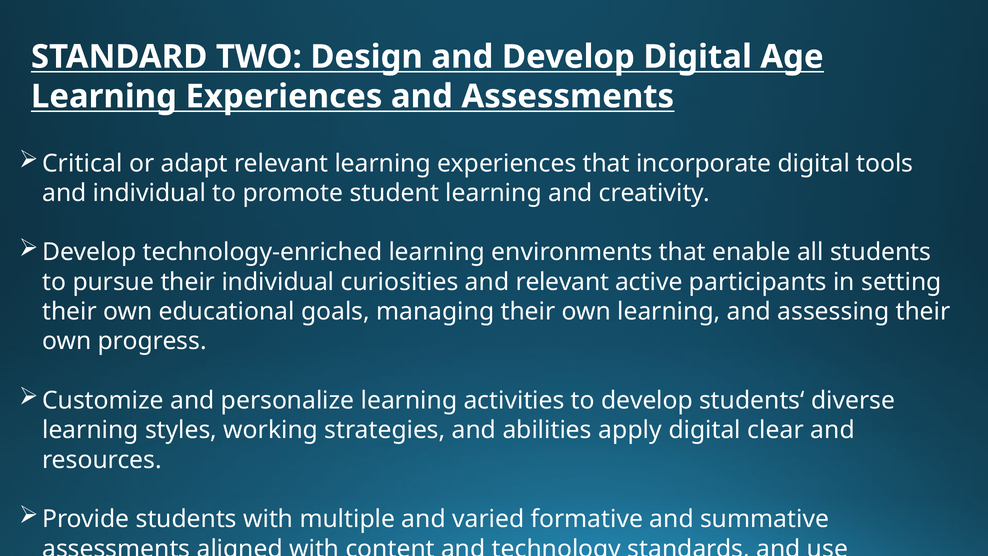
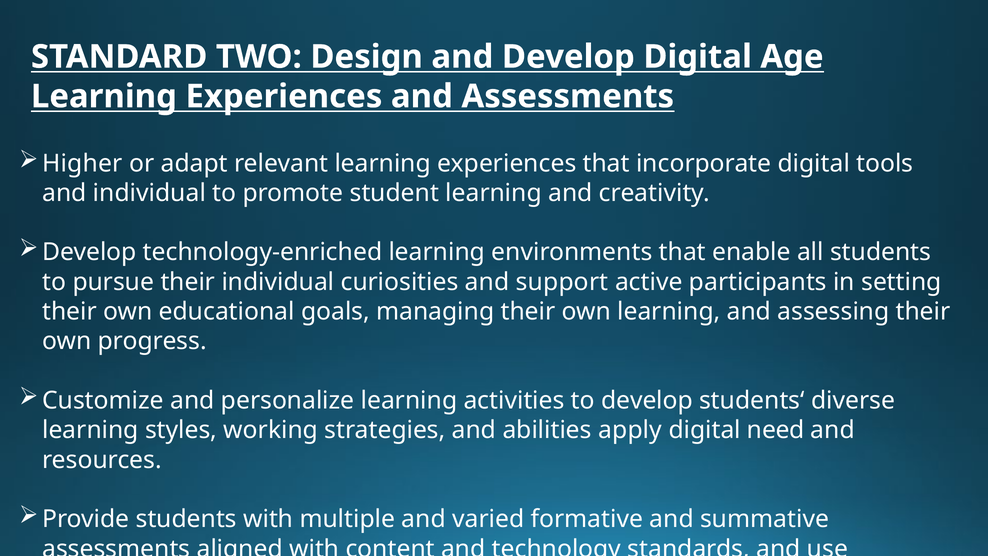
Critical: Critical -> Higher
and relevant: relevant -> support
clear: clear -> need
